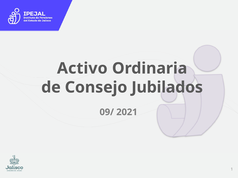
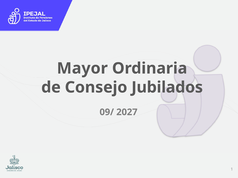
Activo: Activo -> Mayor
2021: 2021 -> 2027
